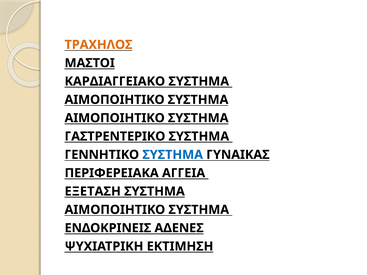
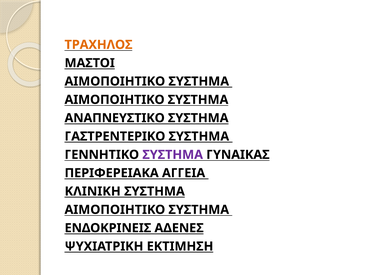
ΚΑΡΔΙΑΓΓΕΙΑΚΟ at (115, 81): ΚΑΡΔΙΑΓΓΕΙΑΚΟ -> ΑΙΜΟΠΟΙΗΤΙΚΟ
ΑΙΜΟΠΟΙΗΤΙΚΟ at (115, 118): ΑΙΜΟΠΟΙΗΤΙΚΟ -> ΑΝΑΠΝΕΥΣΤΙΚΟ
ΣΥΣΤΗΜΑ at (173, 155) colour: blue -> purple
ΕΞΕΤΑΣΗ: ΕΞΕΤΑΣΗ -> ΚΛΙΝΙΚΗ
